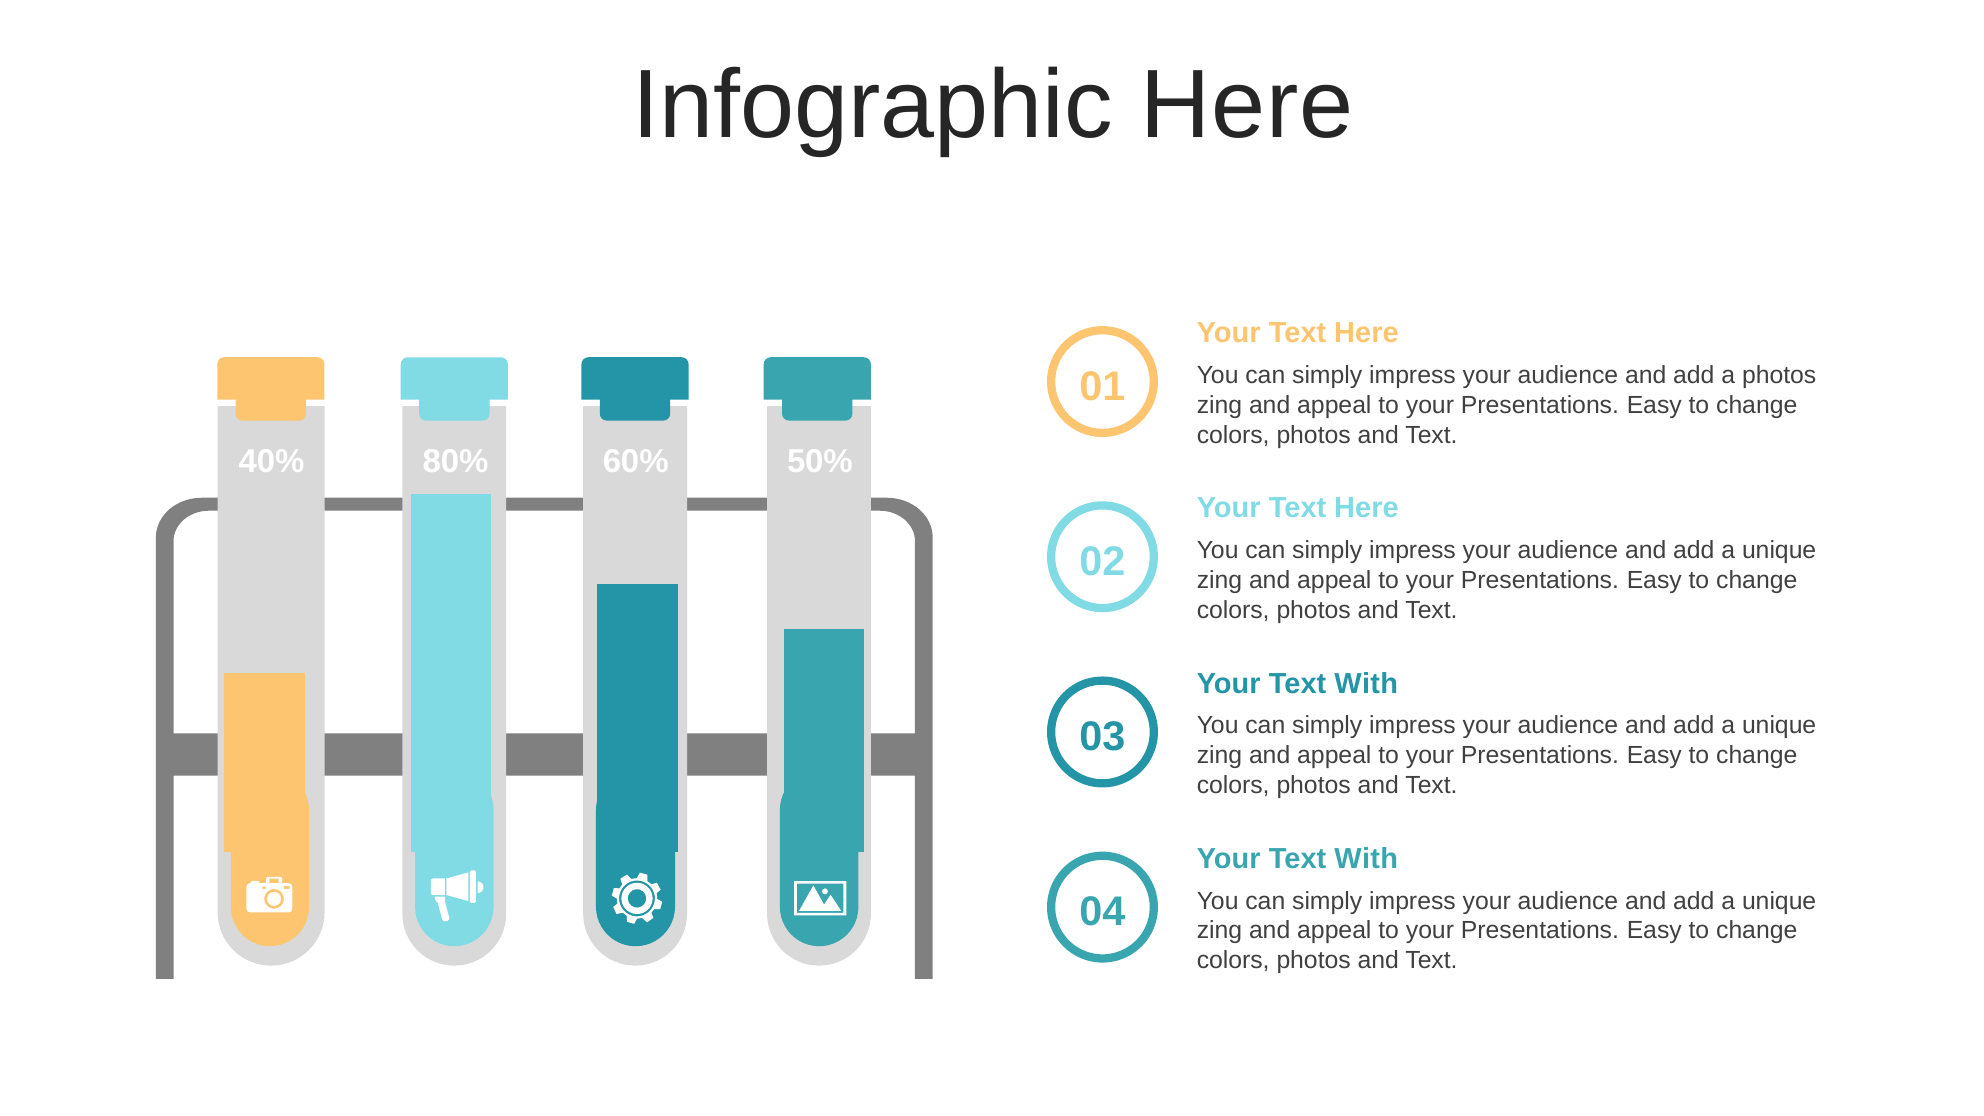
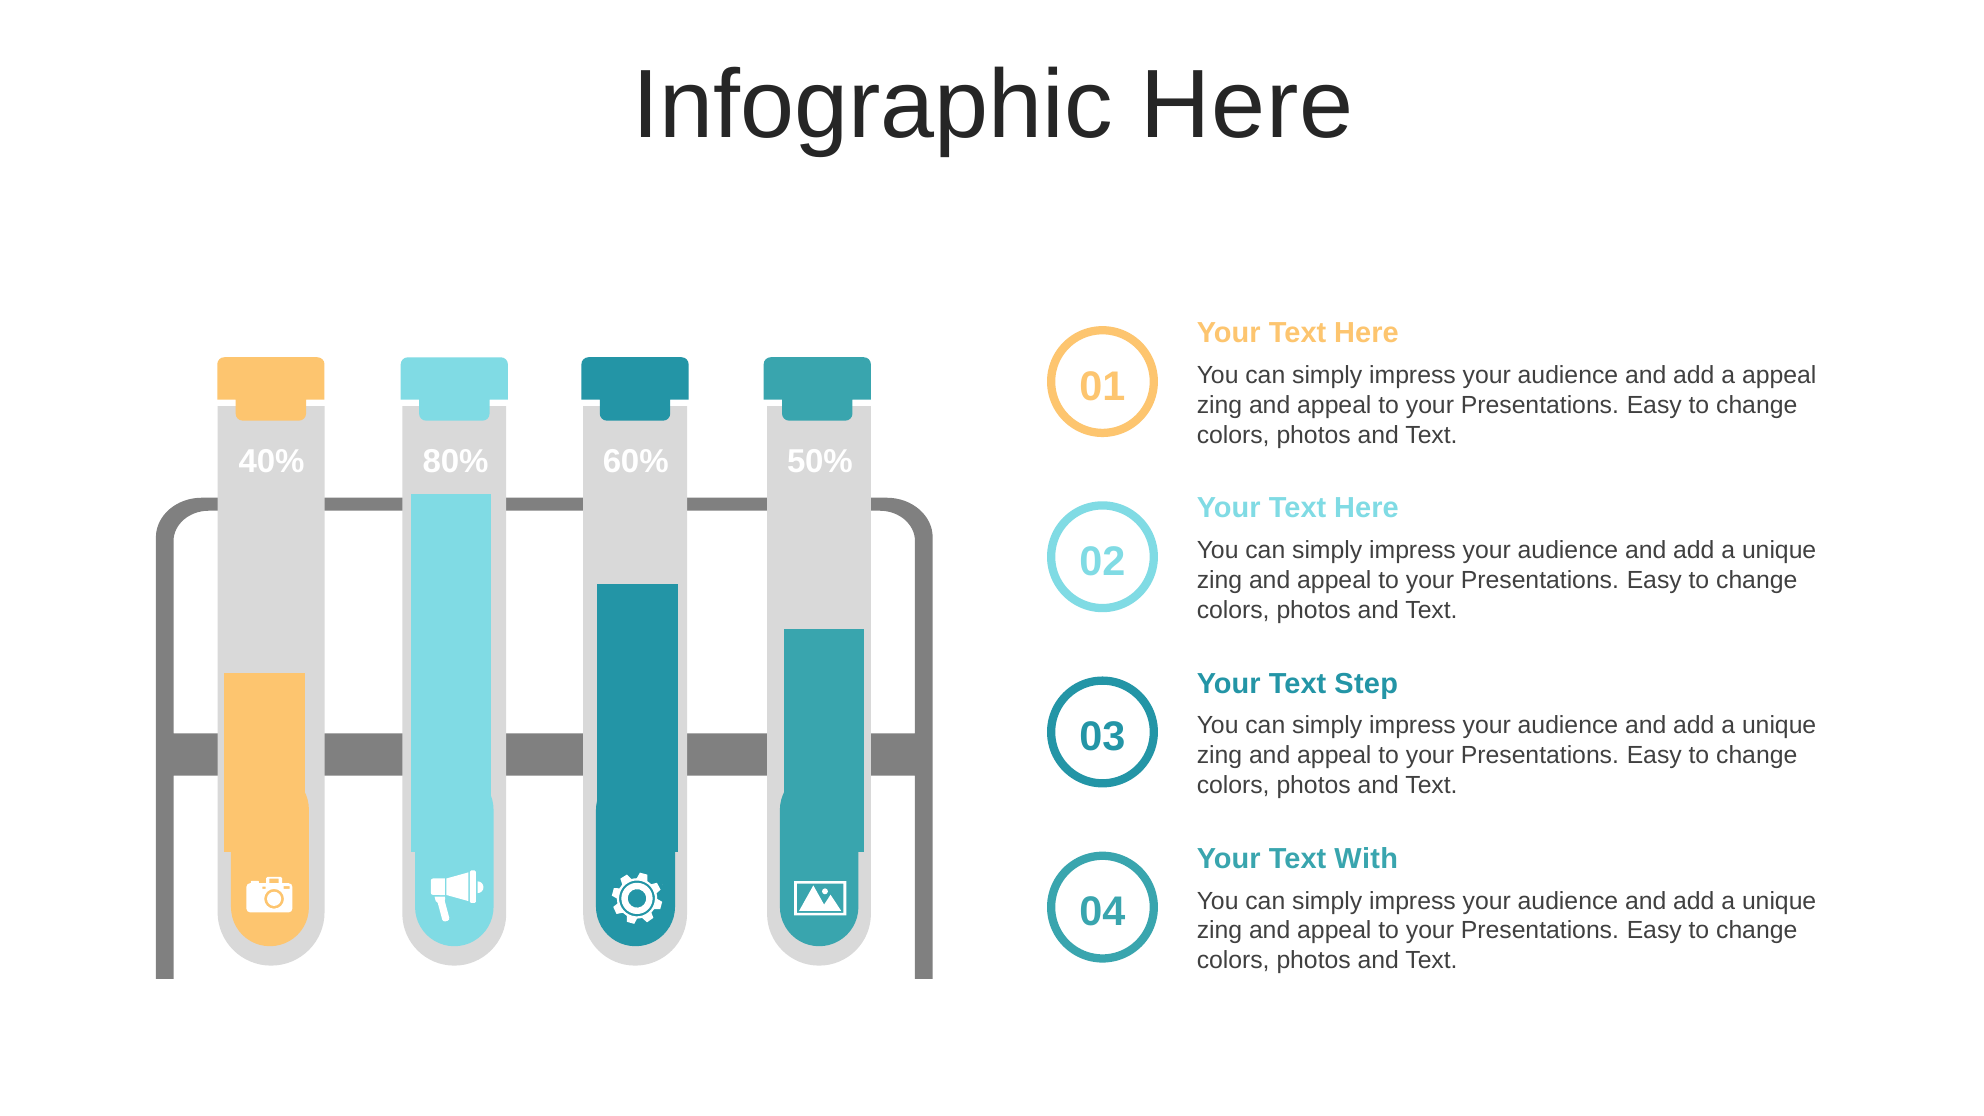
a photos: photos -> appeal
With at (1366, 684): With -> Step
